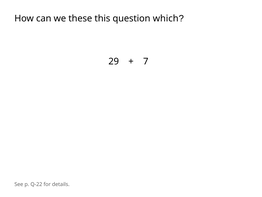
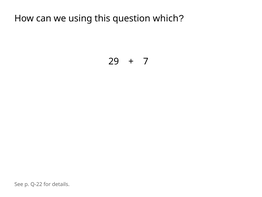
these: these -> using
